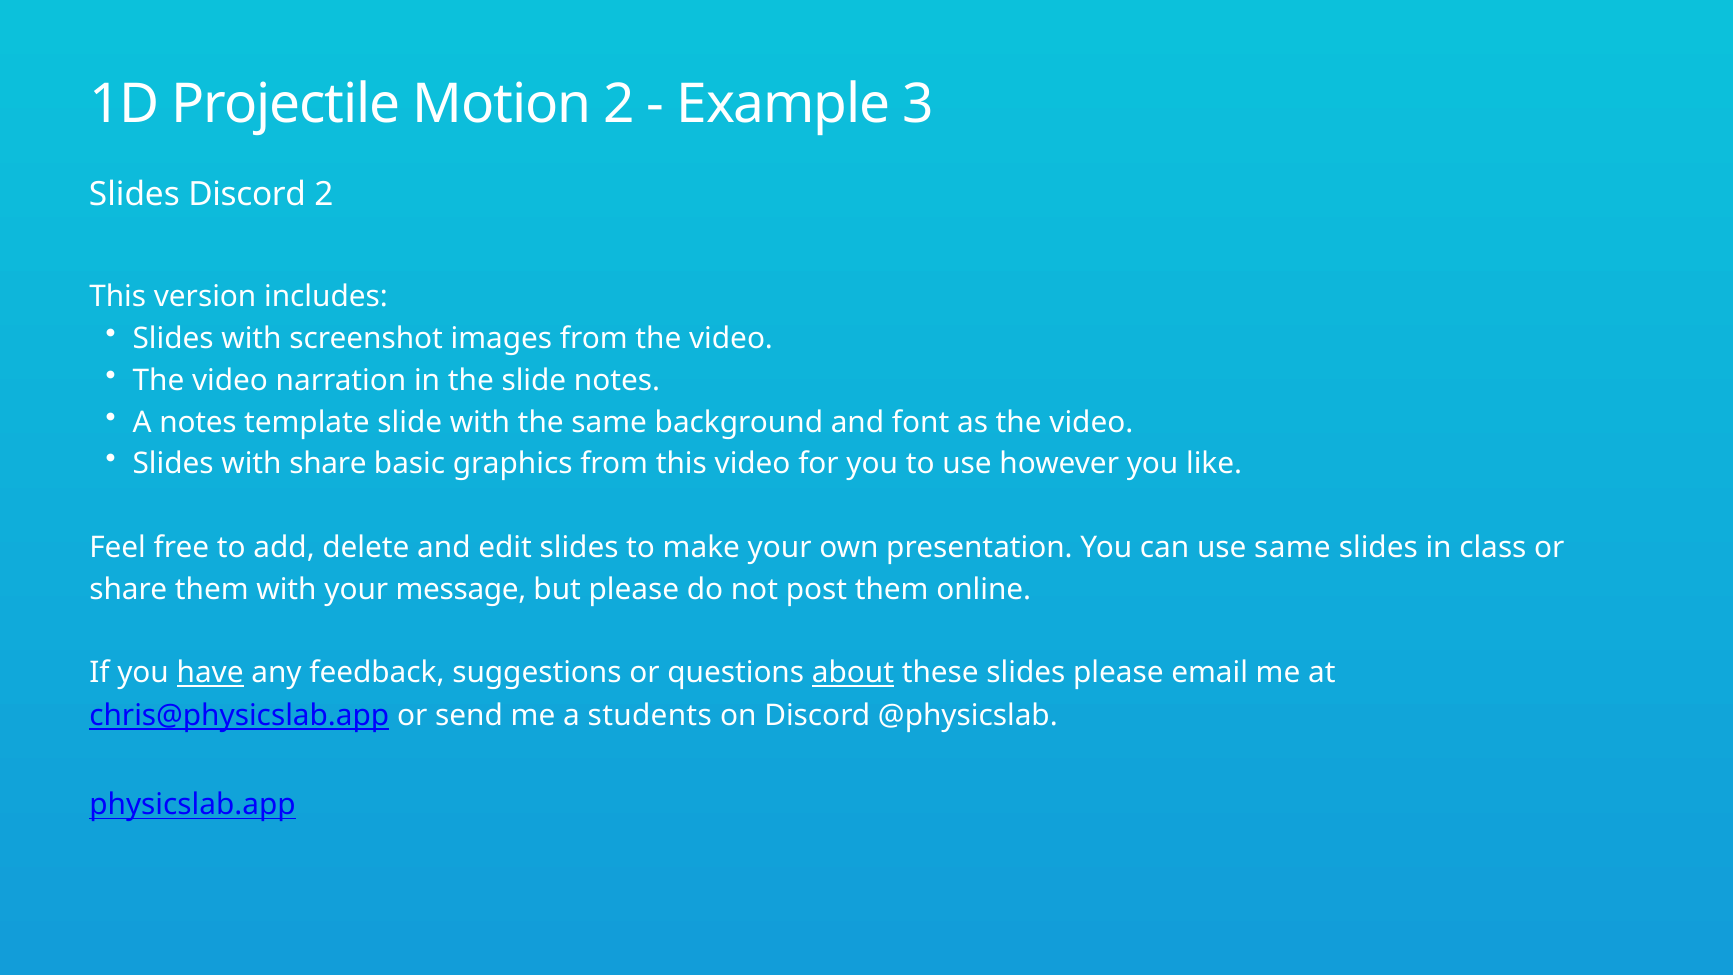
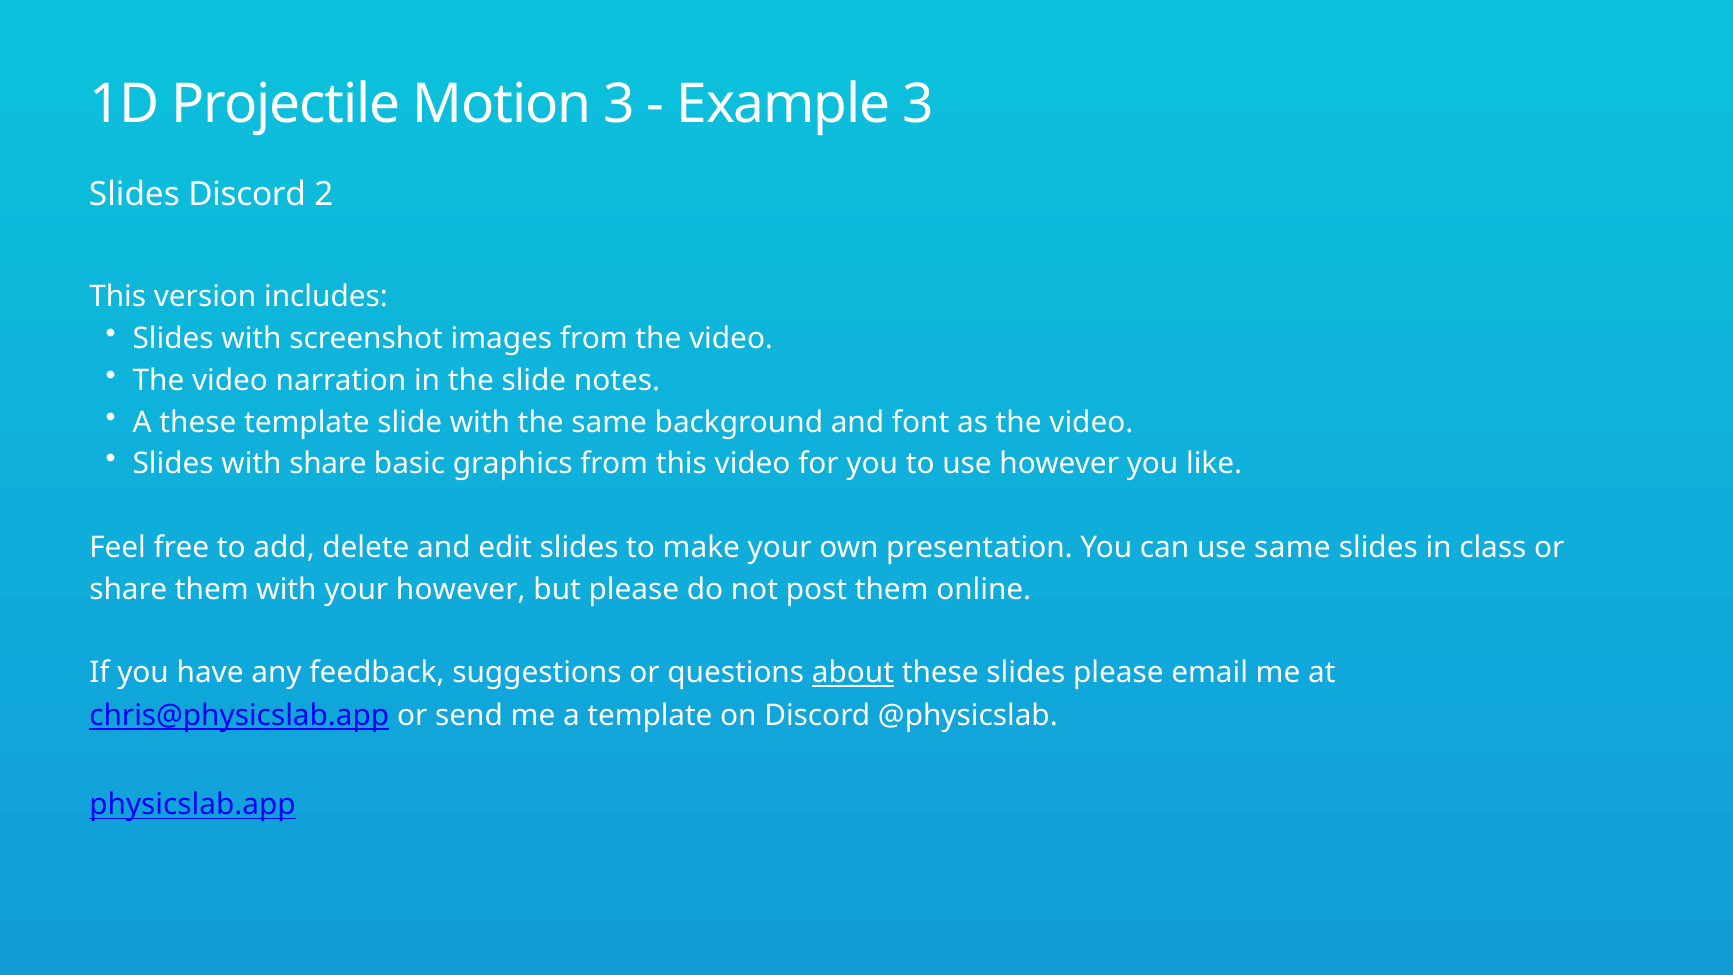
Motion 2: 2 -> 3
A notes: notes -> these
your message: message -> however
have underline: present -> none
a students: students -> template
